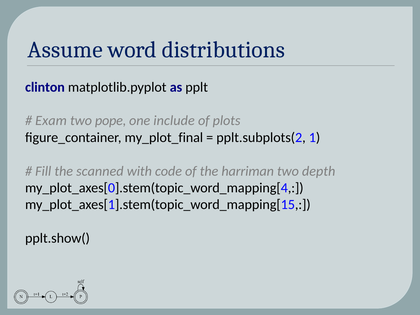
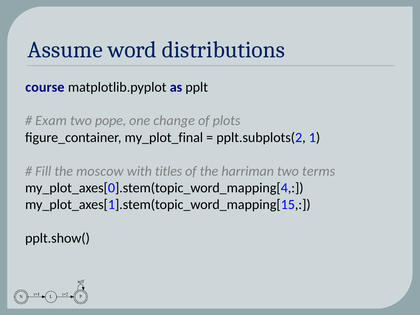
clinton: clinton -> course
include: include -> change
scanned: scanned -> moscow
code: code -> titles
depth: depth -> terms
